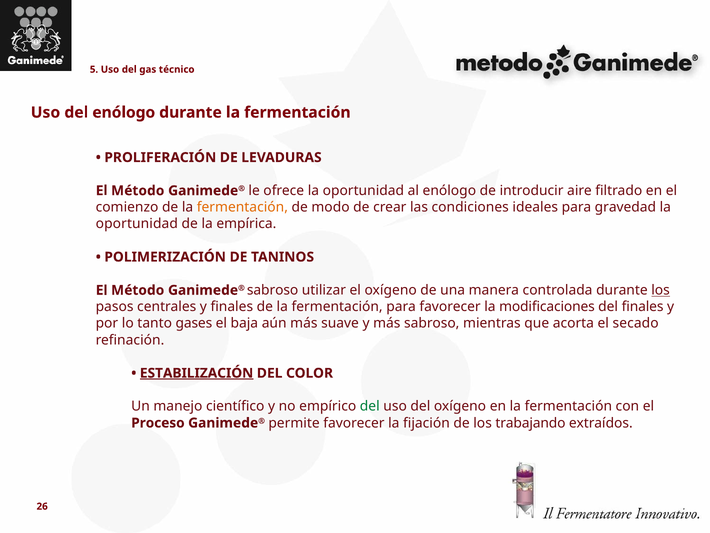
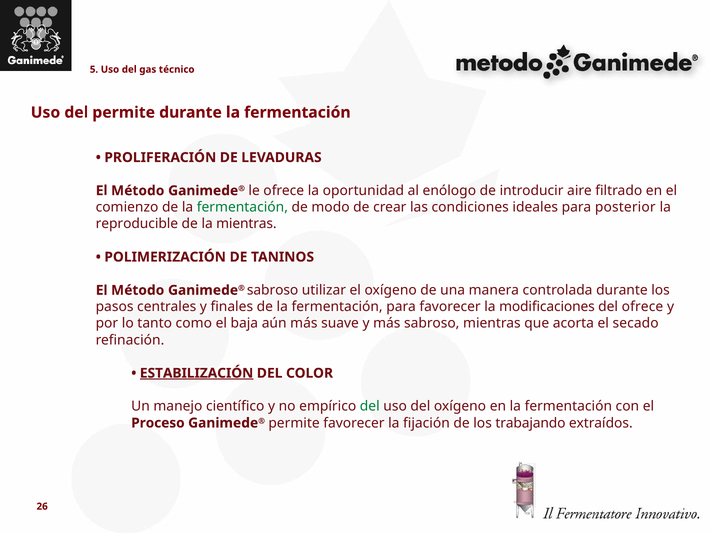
del enólogo: enólogo -> permite
fermentación at (242, 207) colour: orange -> green
gravedad: gravedad -> posterior
oportunidad at (137, 224): oportunidad -> reproducible
la empírica: empírica -> mientras
los at (661, 290) underline: present -> none
del finales: finales -> ofrece
gases: gases -> como
